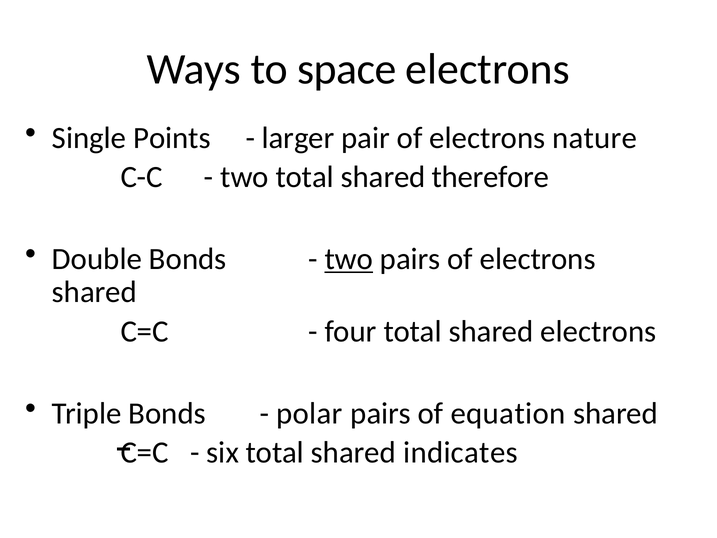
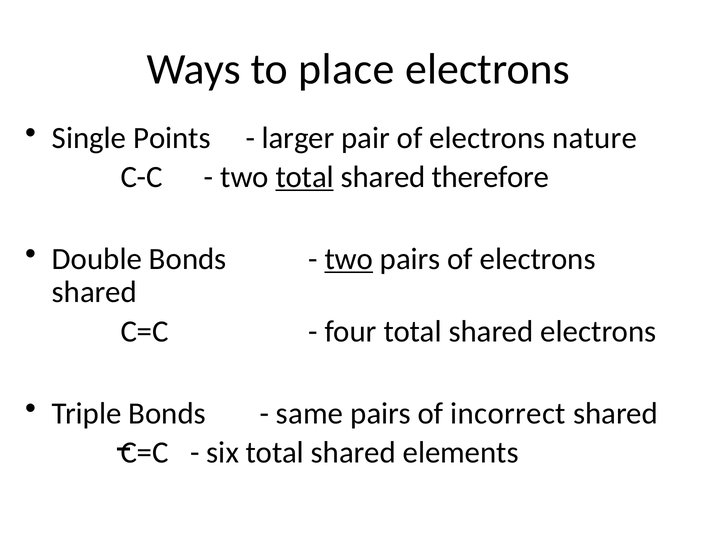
space: space -> place
total at (305, 177) underline: none -> present
polar: polar -> same
equation: equation -> incorrect
indicates: indicates -> elements
